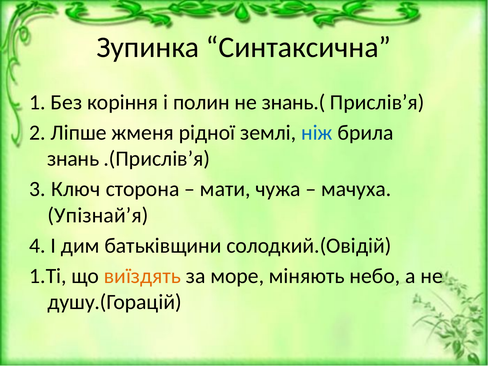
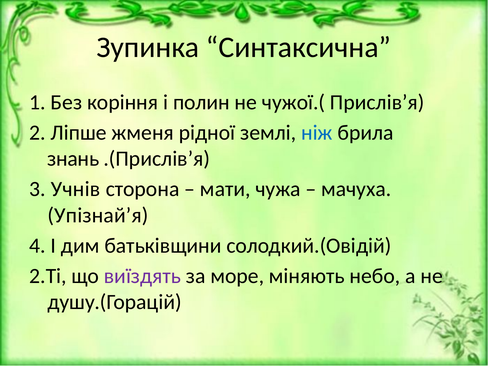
знань.(: знань.( -> чужої.(
Ключ: Ключ -> Учнів
1.Ті: 1.Ті -> 2.Ті
виїздять colour: orange -> purple
